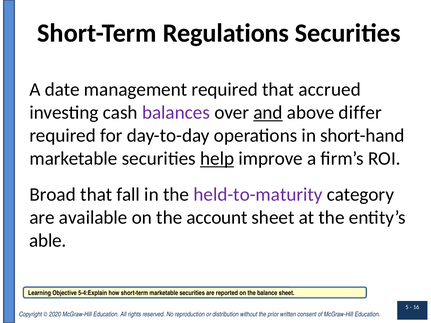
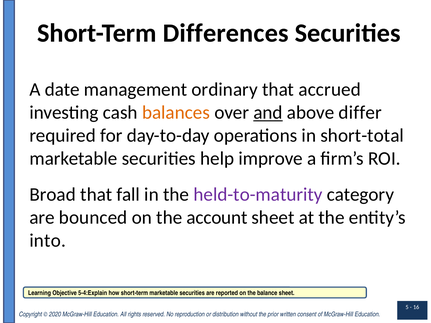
Regulations: Regulations -> Differences
management required: required -> ordinary
balances colour: purple -> orange
short-hand: short-hand -> short-total
help underline: present -> none
available: available -> bounced
able: able -> into
